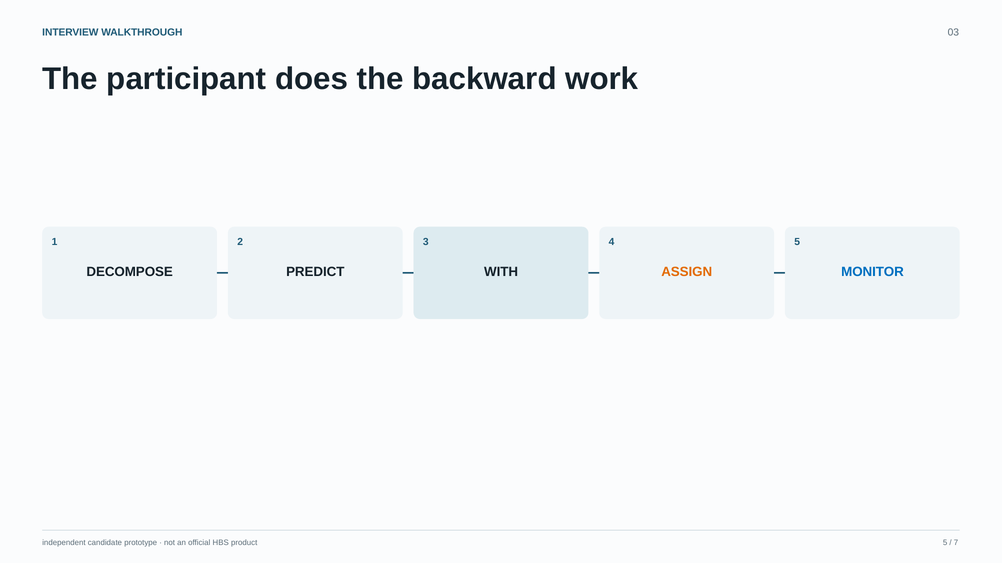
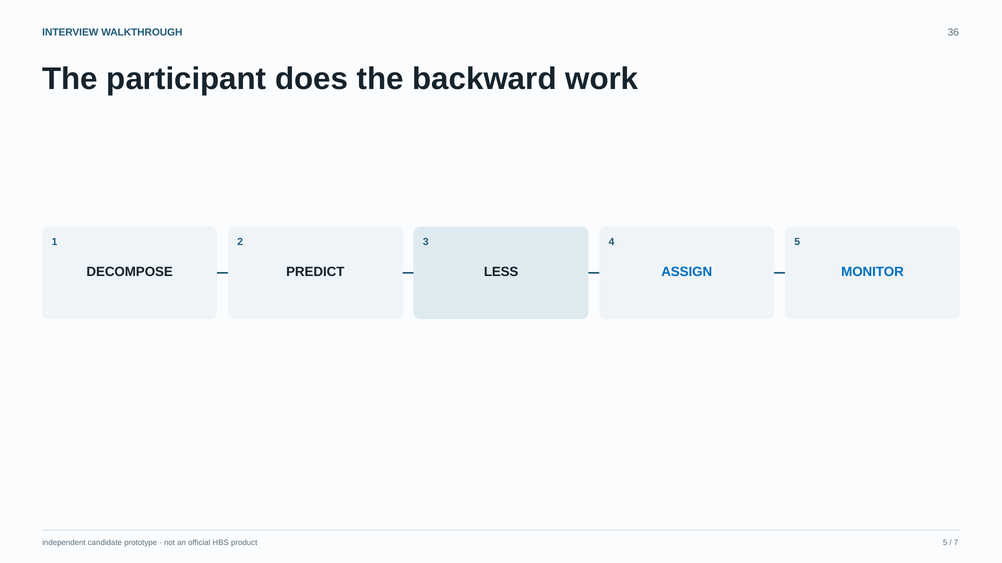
03: 03 -> 36
WITH: WITH -> LESS
ASSIGN colour: orange -> blue
